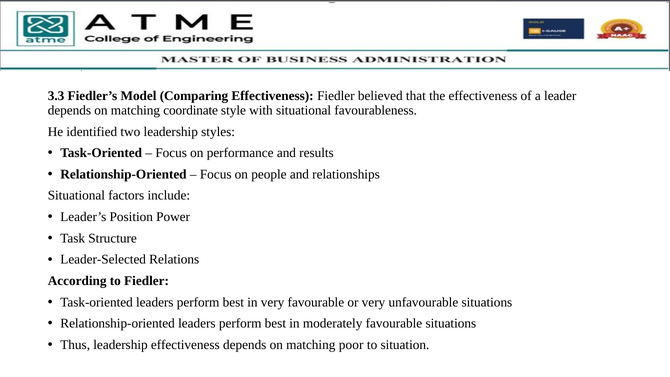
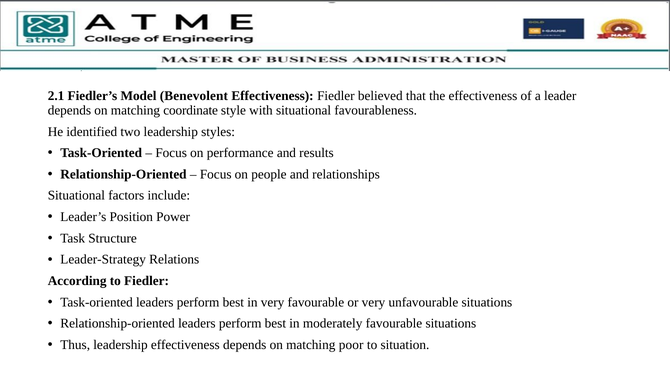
3.3: 3.3 -> 2.1
Comparing: Comparing -> Benevolent
Leader-Selected: Leader-Selected -> Leader-Strategy
